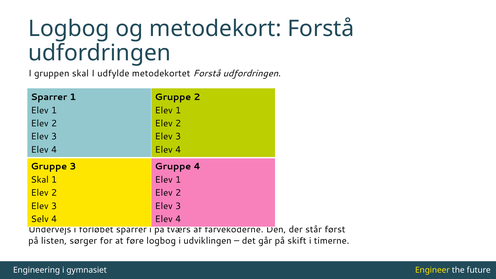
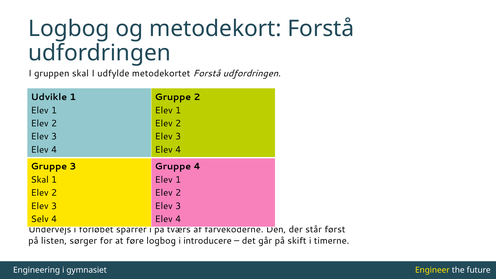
Sparrer at (49, 97): Sparrer -> Udvikle
udviklingen: udviklingen -> introducere
